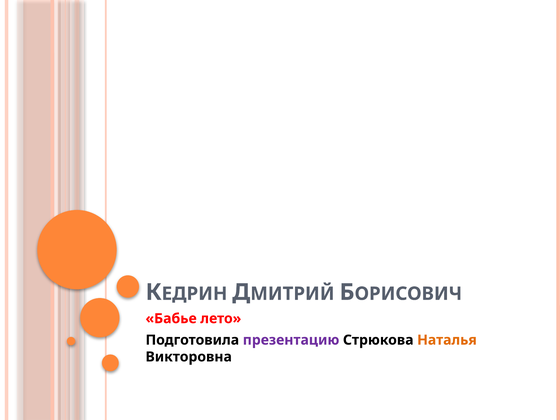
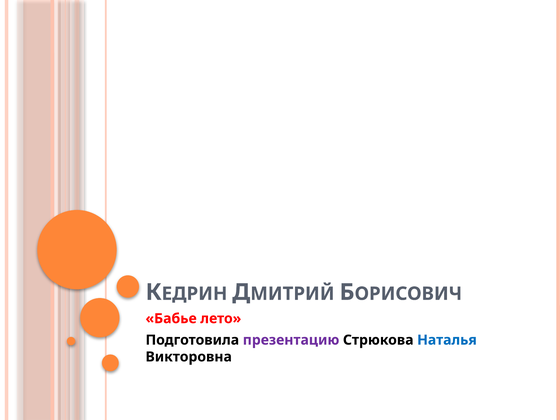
Наталья colour: orange -> blue
